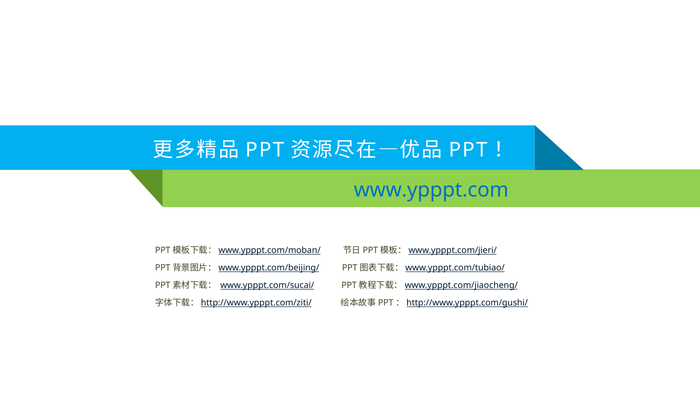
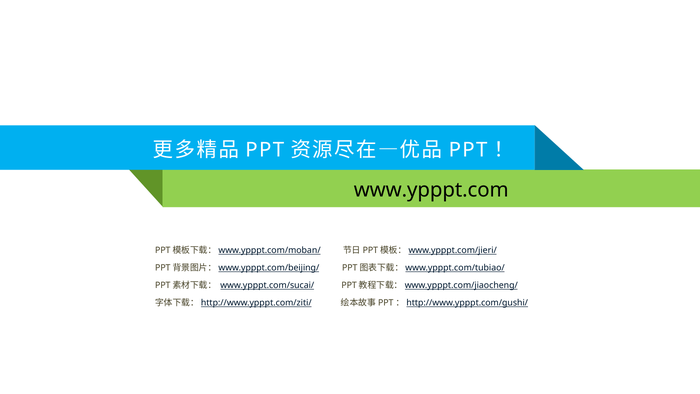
www.ypppt.com colour: blue -> black
